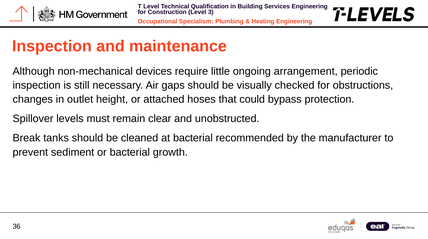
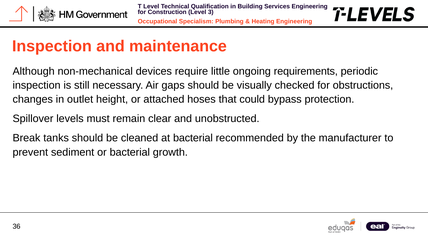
arrangement: arrangement -> requirements
